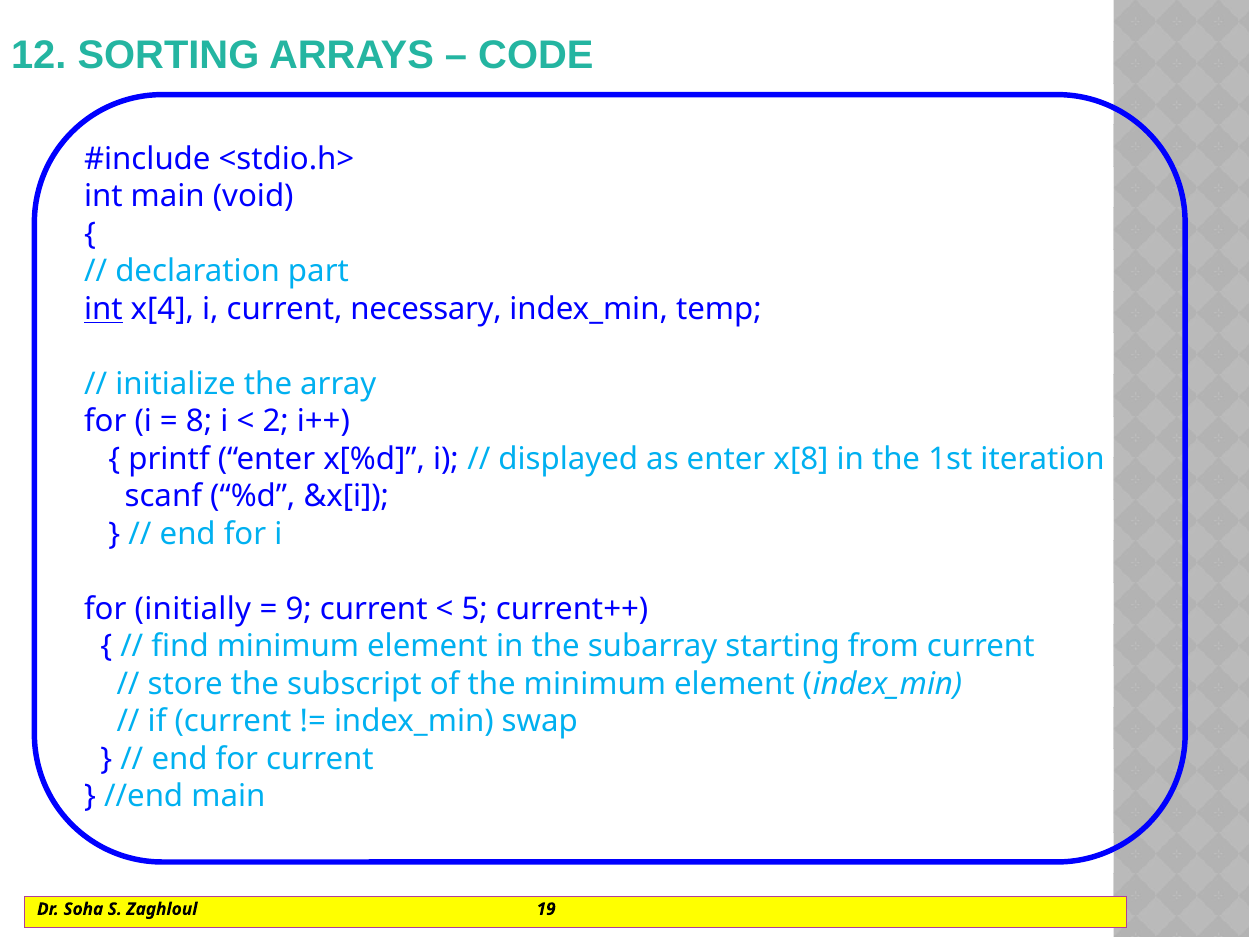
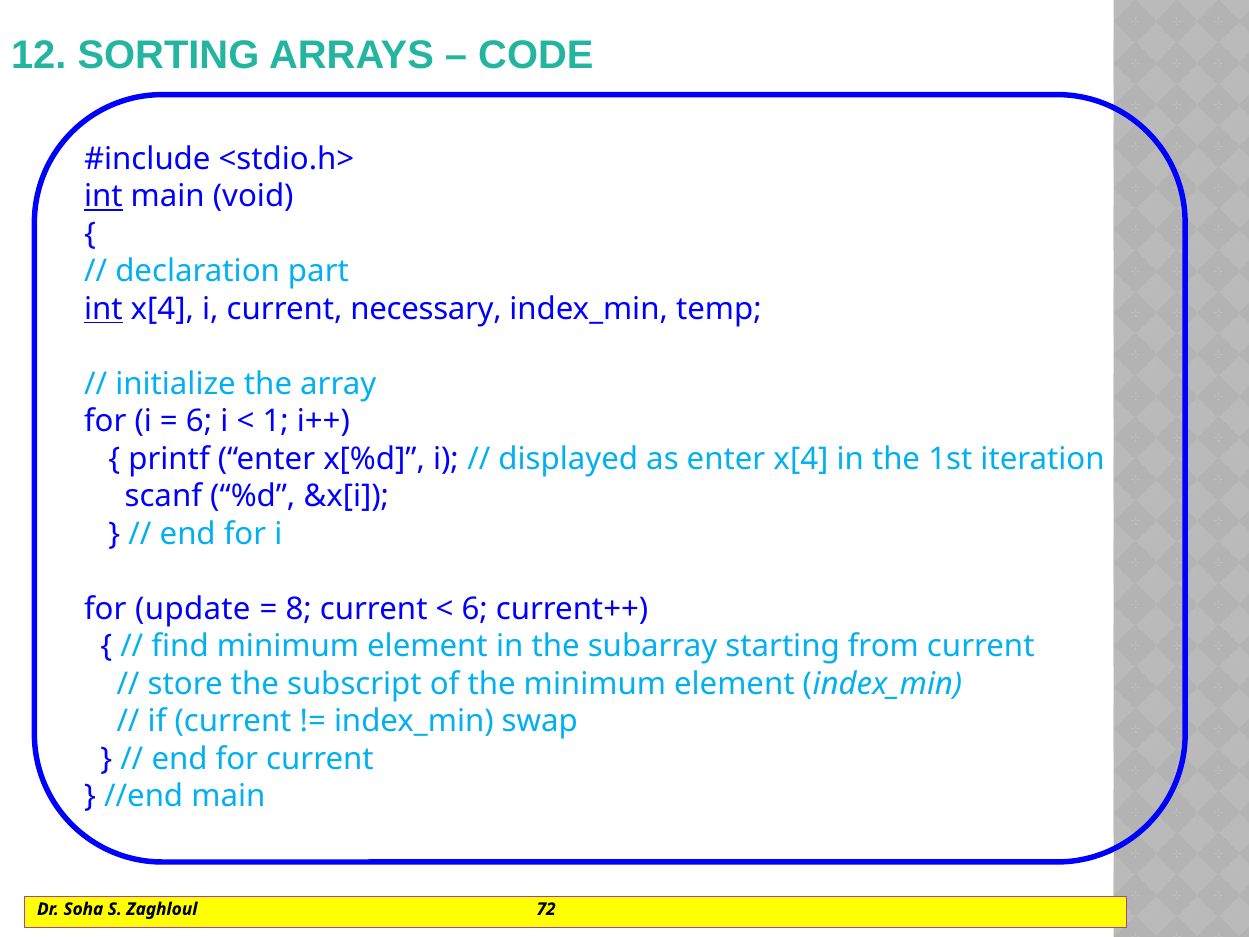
int at (103, 197) underline: none -> present
8 at (199, 421): 8 -> 6
2: 2 -> 1
enter x[8: x[8 -> x[4
initially: initially -> update
9: 9 -> 8
5 at (475, 609): 5 -> 6
19: 19 -> 72
